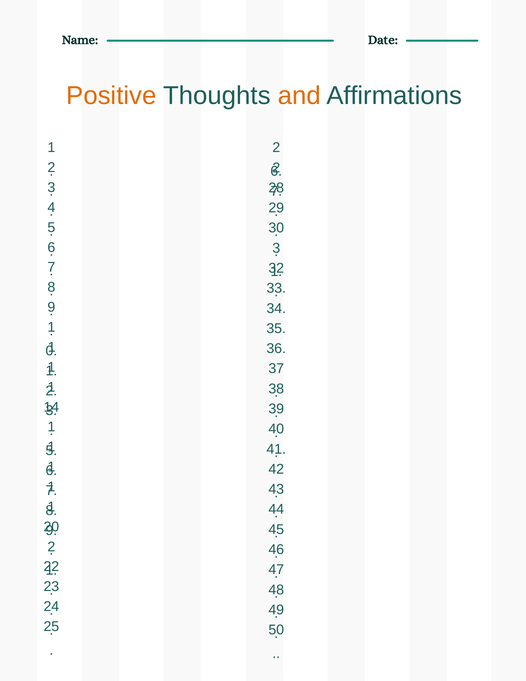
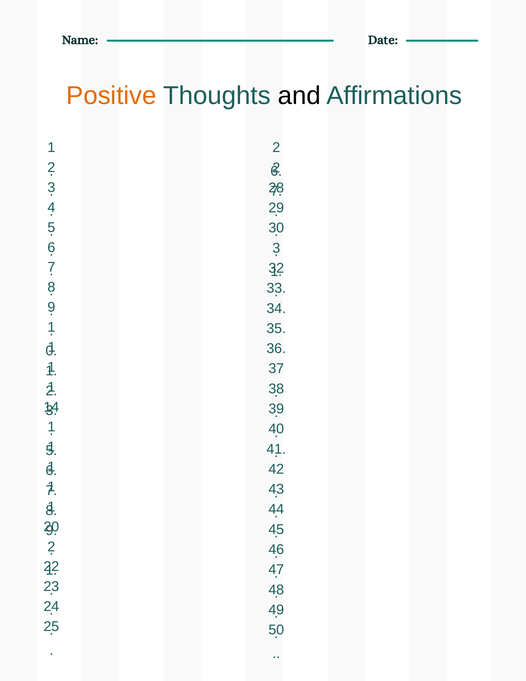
and colour: orange -> black
